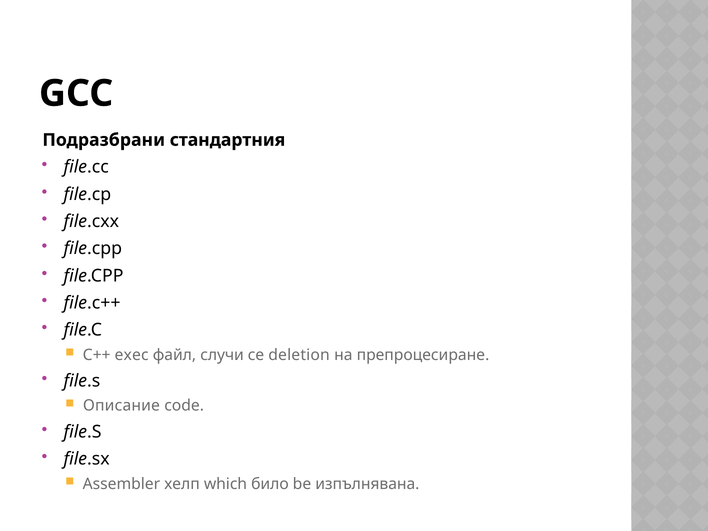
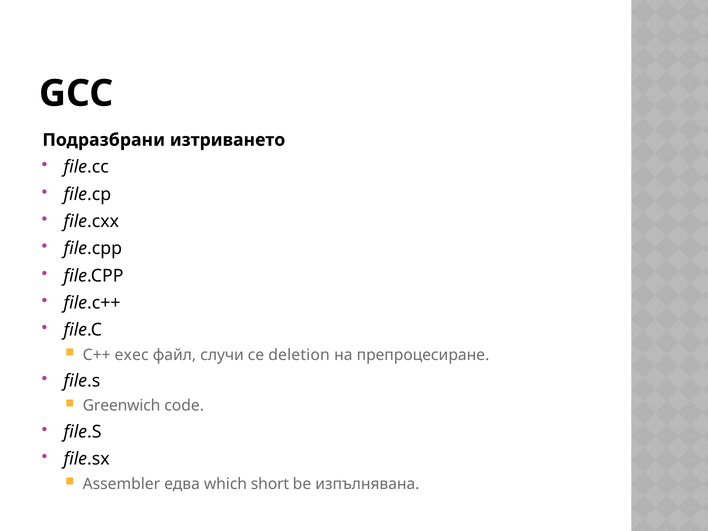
стандартния: стандартния -> изтриването
Описание: Описание -> Greenwich
хелп: хелп -> едва
било: било -> short
